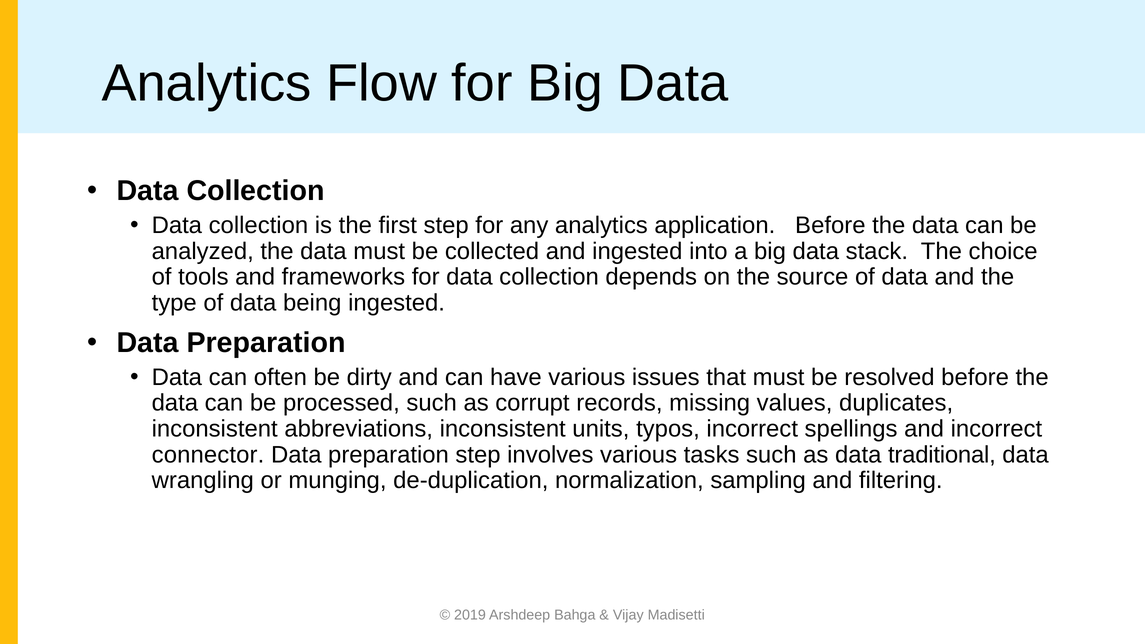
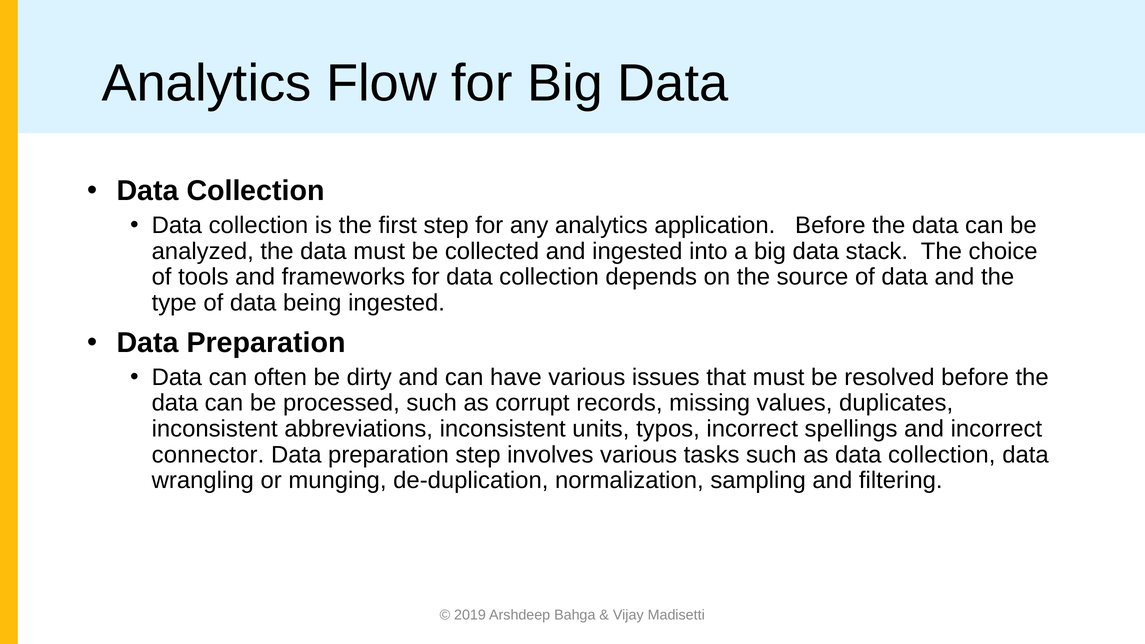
as data traditional: traditional -> collection
